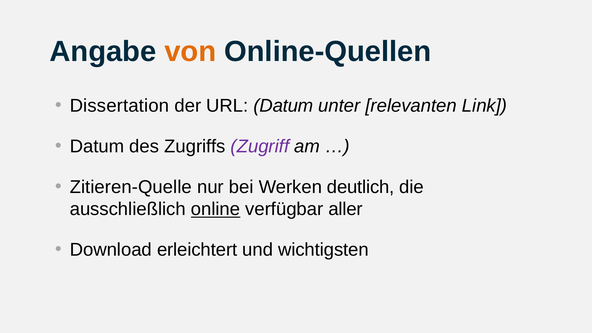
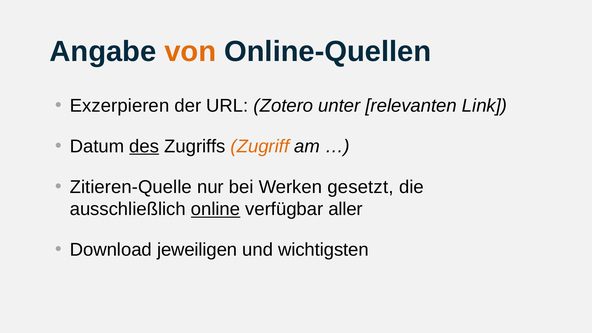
Dissertation: Dissertation -> Exzerpieren
URL Datum: Datum -> Zotero
des underline: none -> present
Zugriff colour: purple -> orange
deutlich: deutlich -> gesetzt
erleichtert: erleichtert -> jeweiligen
